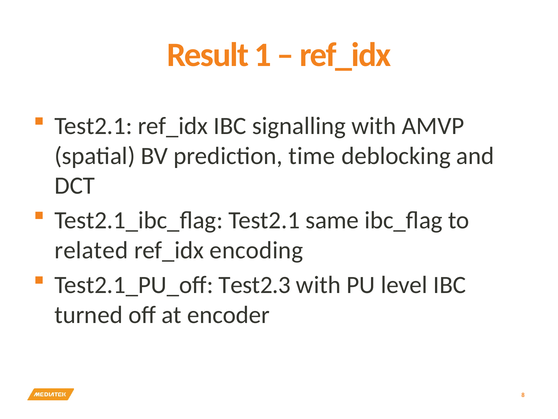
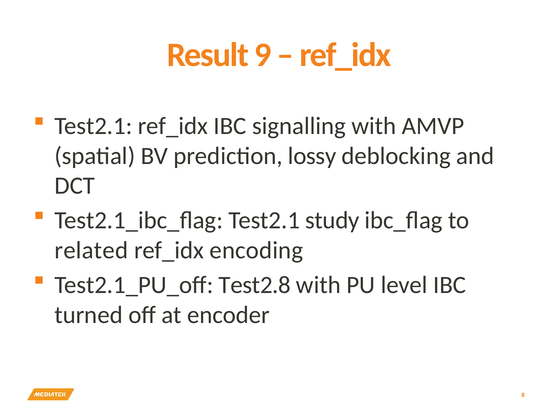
1: 1 -> 9
time: time -> lossy
same: same -> study
Test2.3: Test2.3 -> Test2.8
